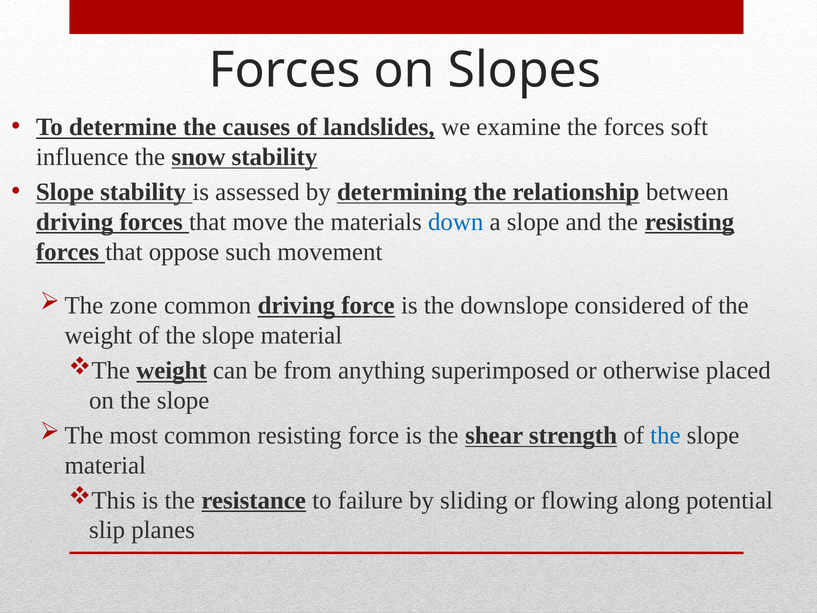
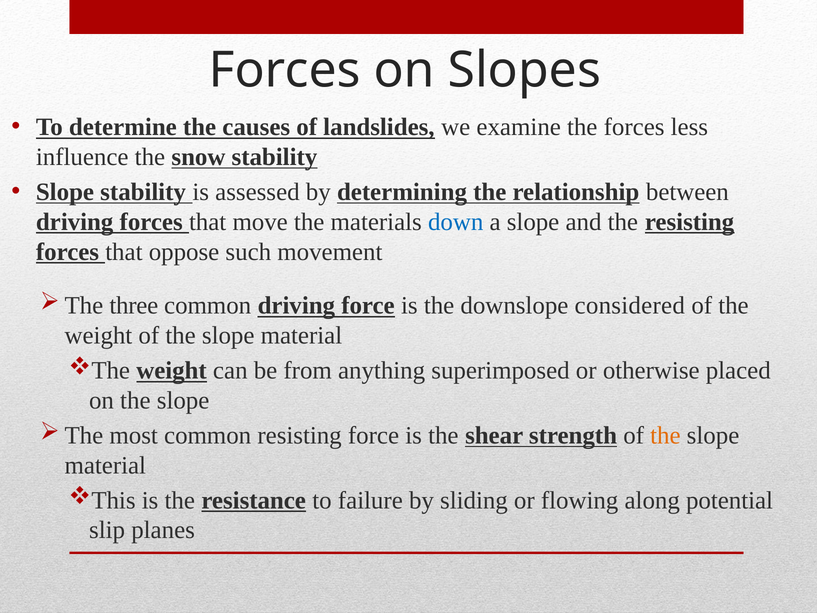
soft: soft -> less
zone: zone -> three
the at (665, 435) colour: blue -> orange
